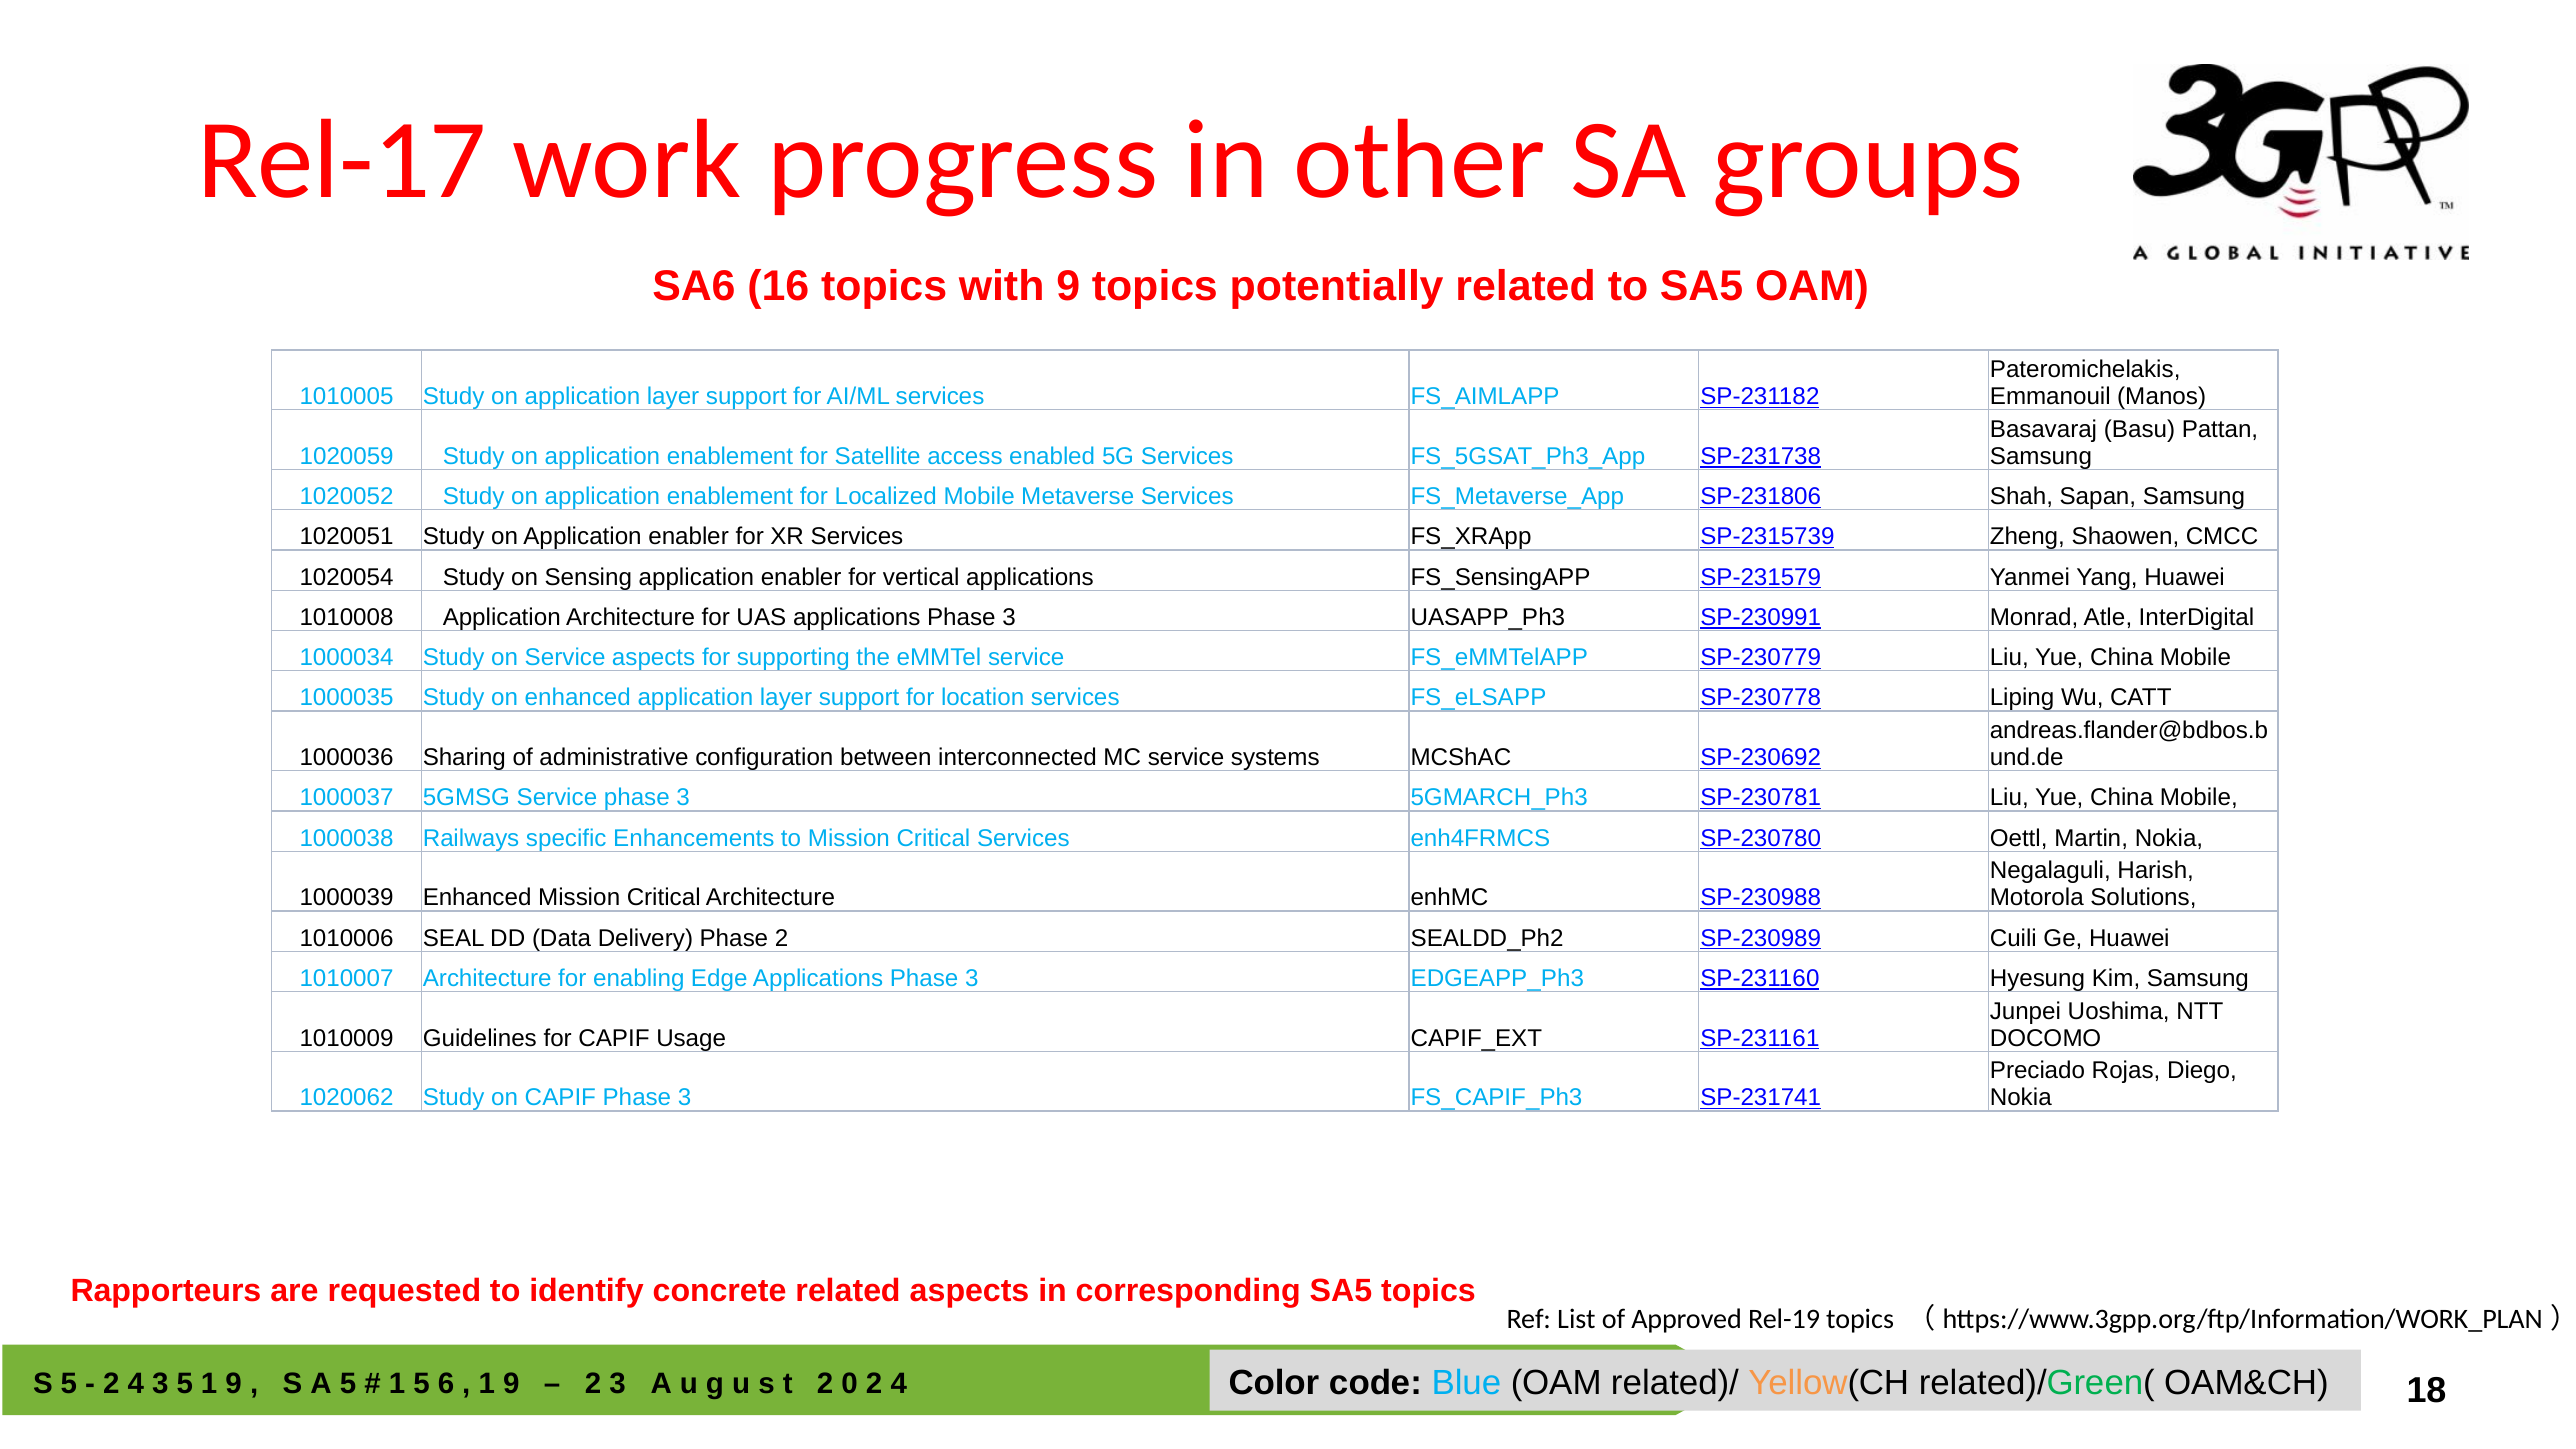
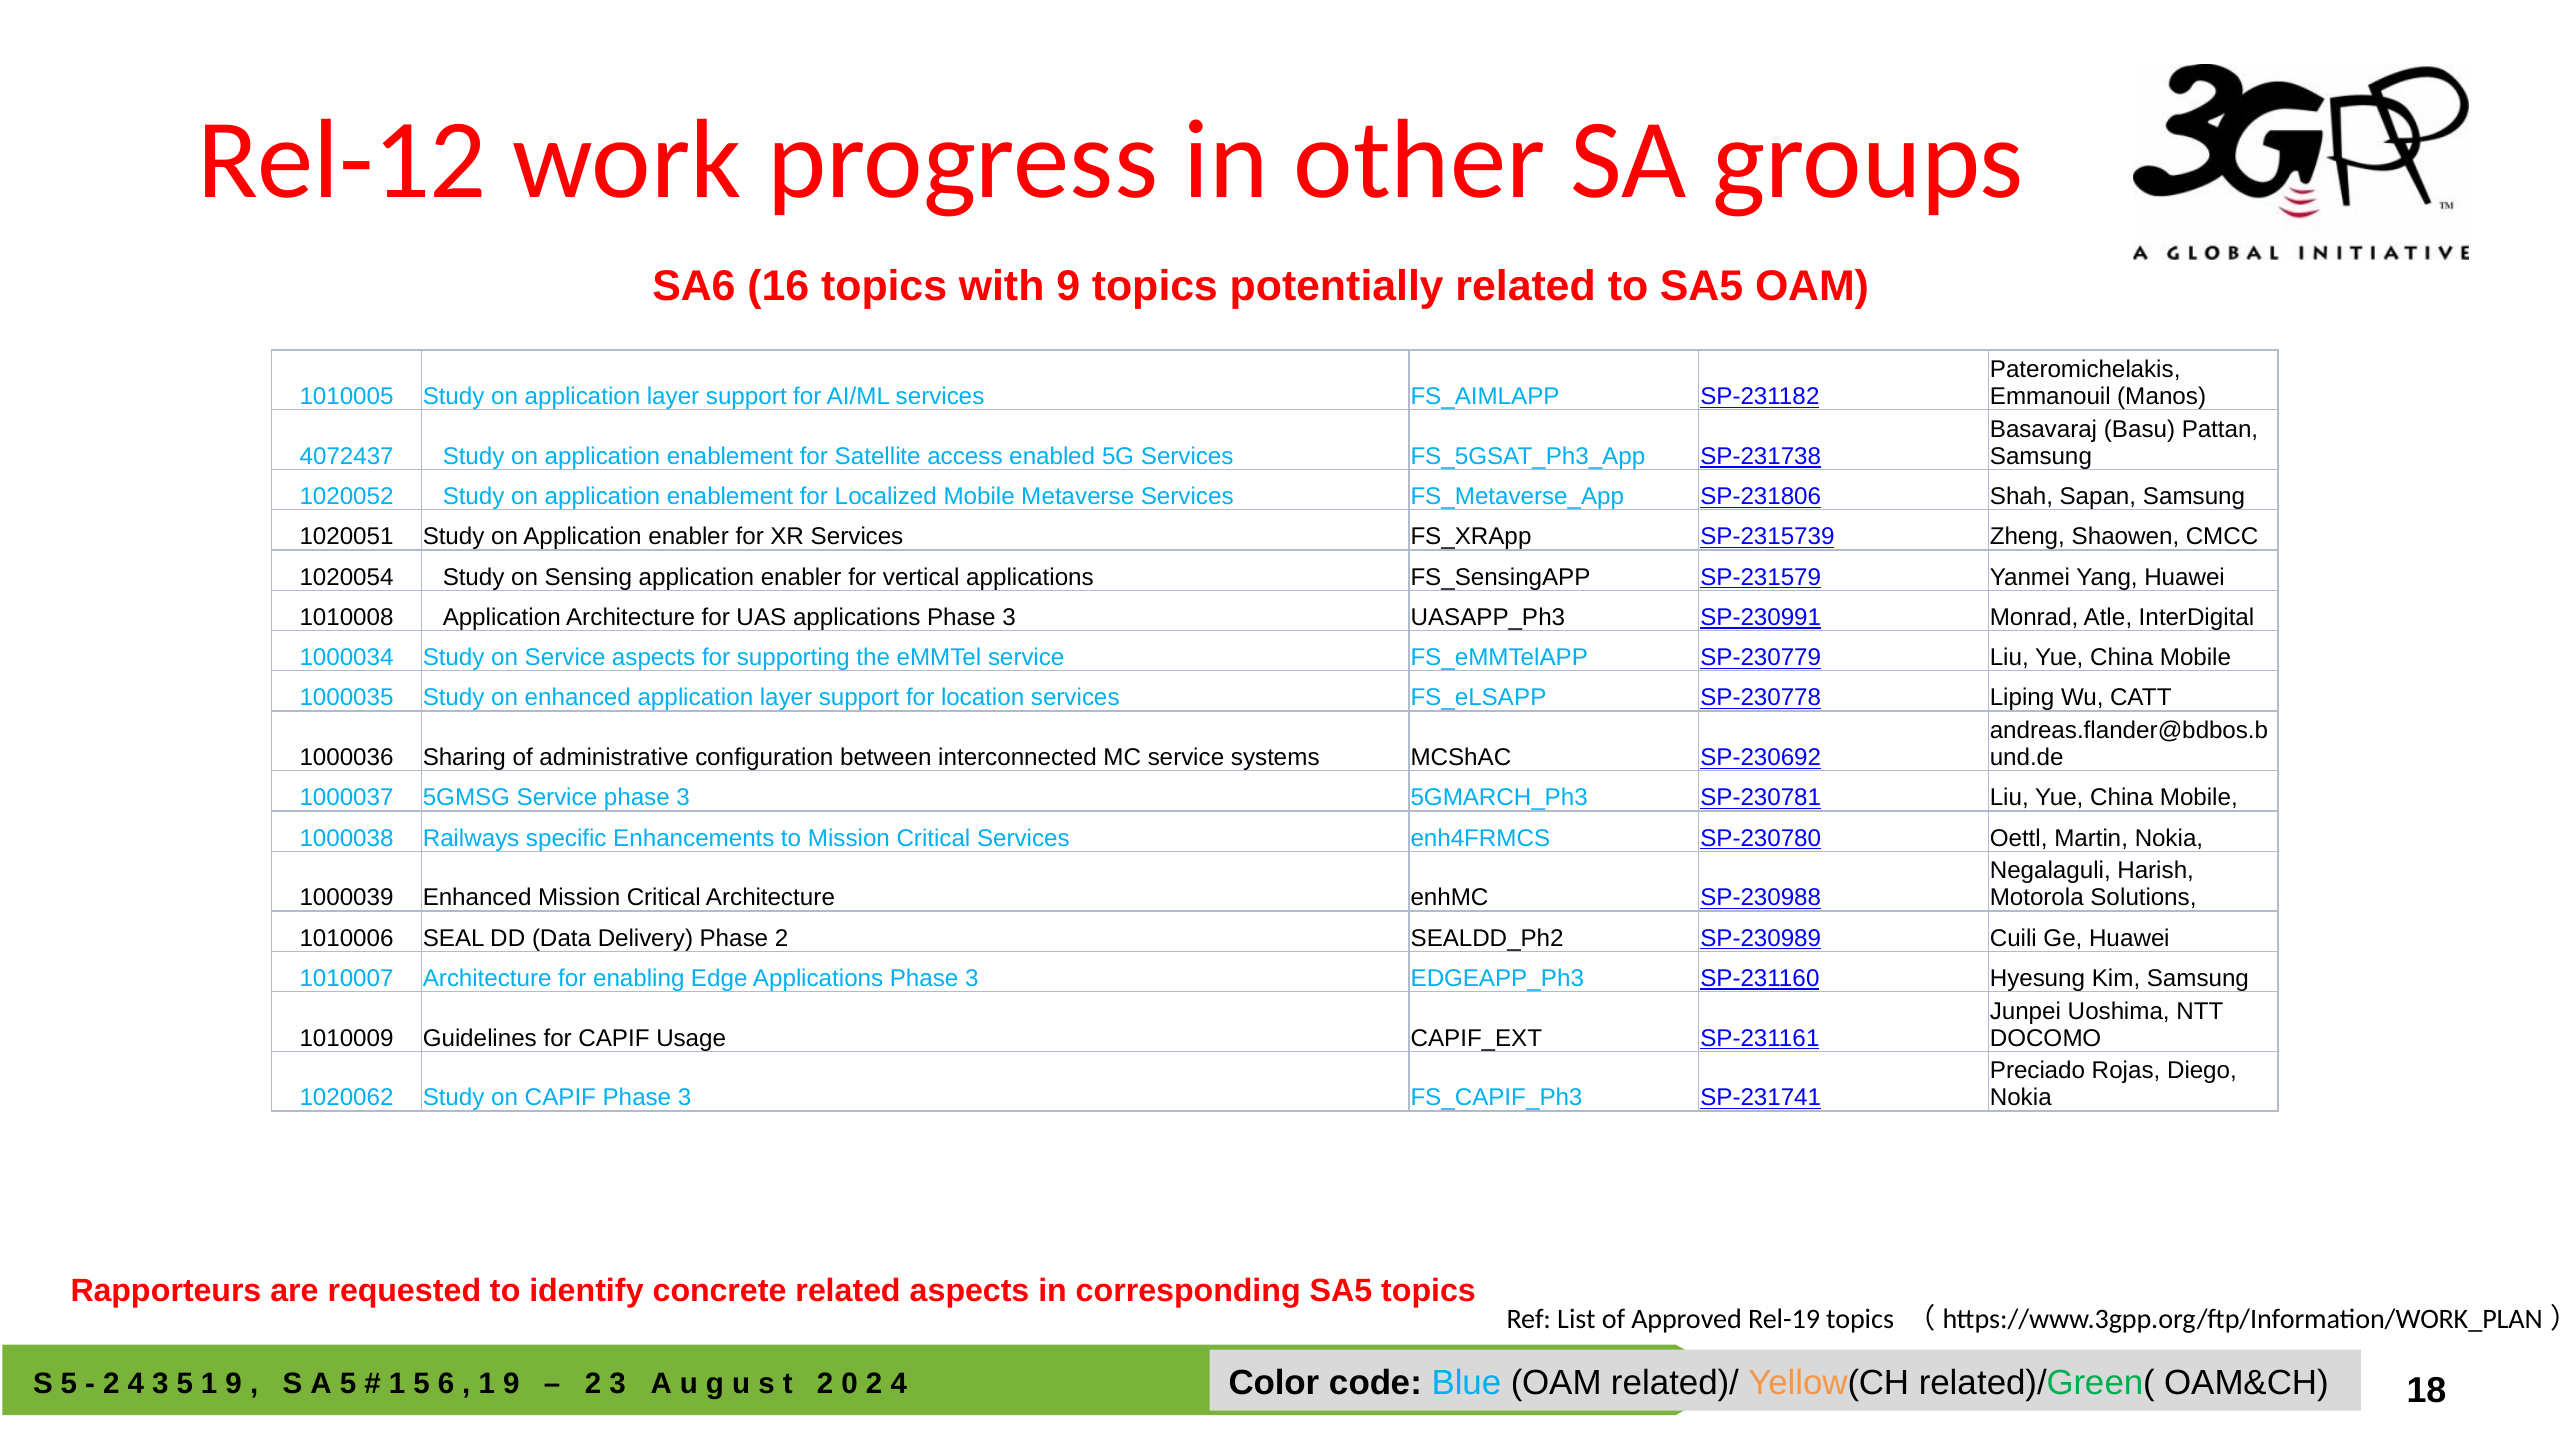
Rel-17: Rel-17 -> Rel-12
1020059: 1020059 -> 4072437
